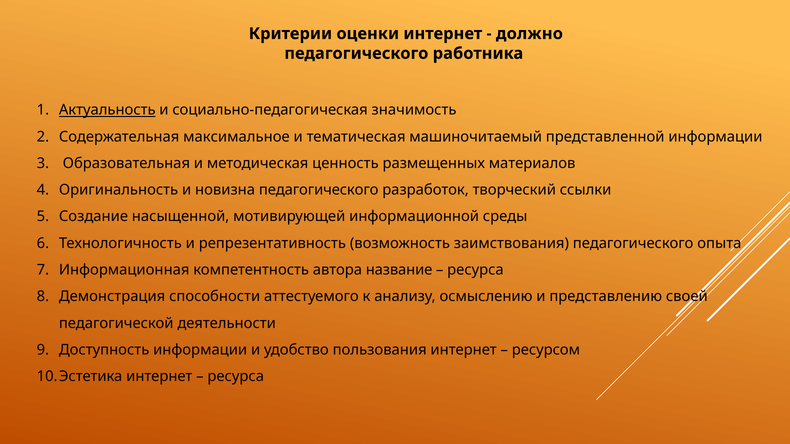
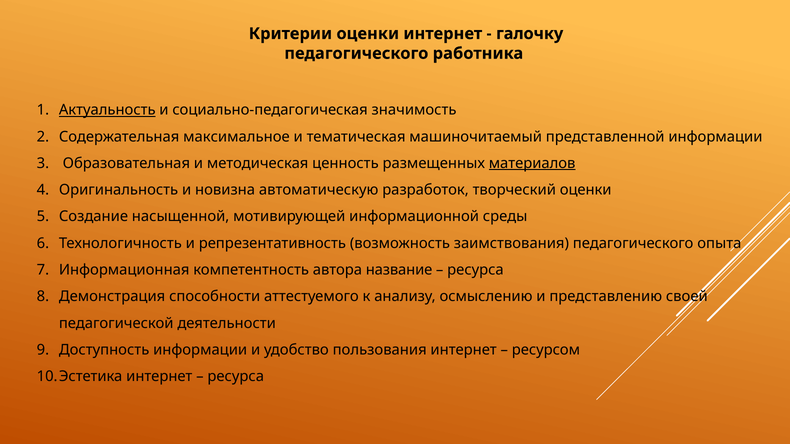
должно: должно -> галочку
материалов underline: none -> present
новизна педагогического: педагогического -> автоматическую
творческий ссылки: ссылки -> оценки
